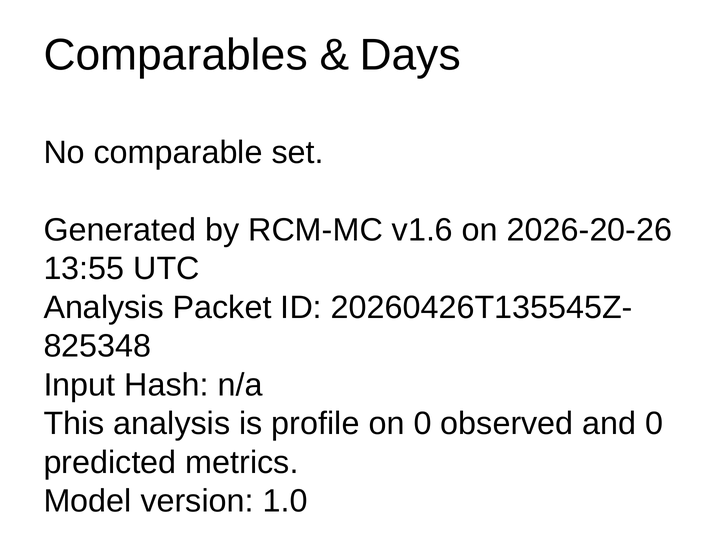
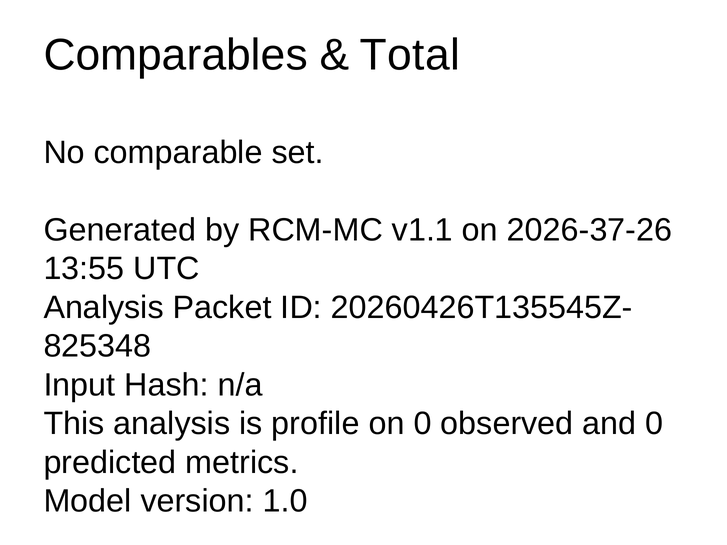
Days: Days -> Total
v1.6: v1.6 -> v1.1
2026-20-26: 2026-20-26 -> 2026-37-26
